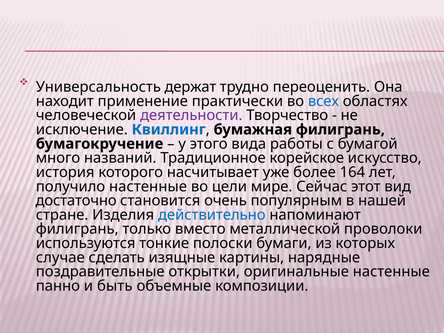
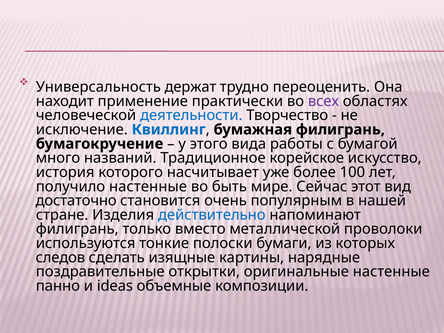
всех colour: blue -> purple
деятельности colour: purple -> blue
164: 164 -> 100
цели: цели -> быть
случае: случае -> следов
быть: быть -> ideas
